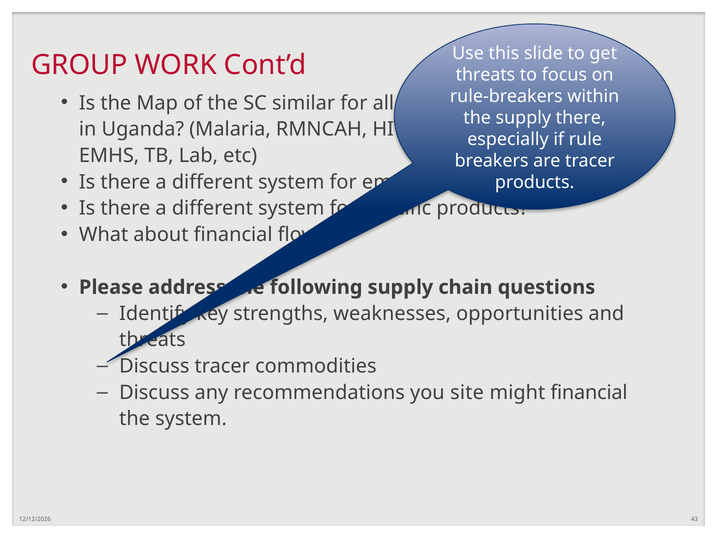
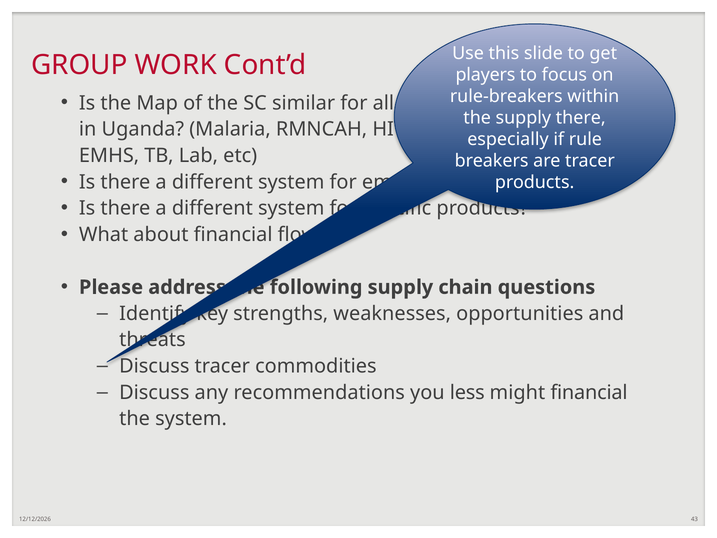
threats at (485, 75): threats -> players
site: site -> less
